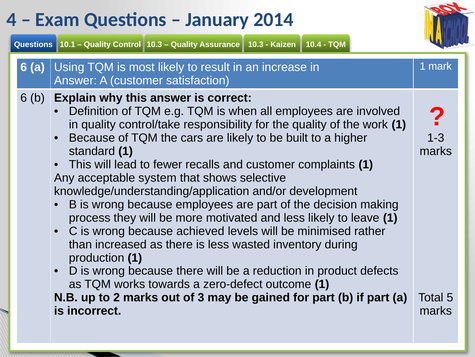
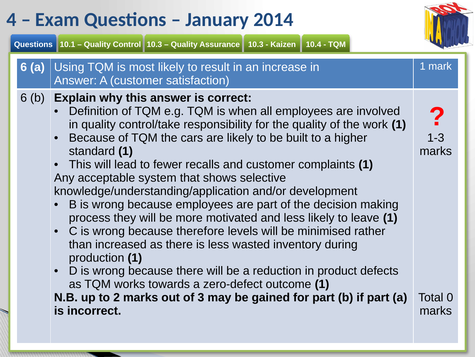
achieved: achieved -> therefore
5: 5 -> 0
